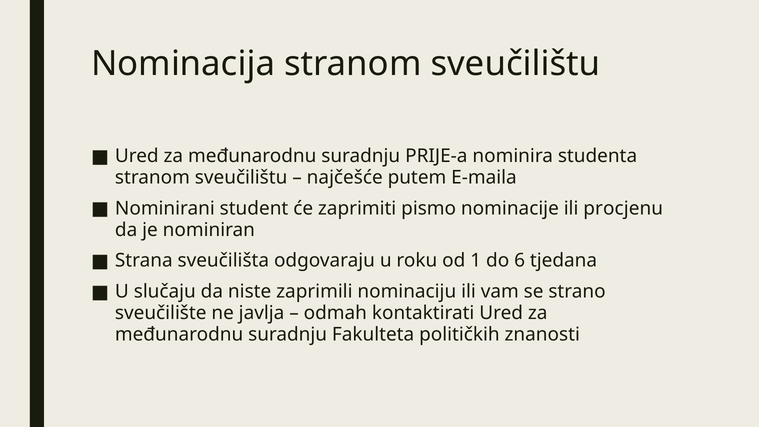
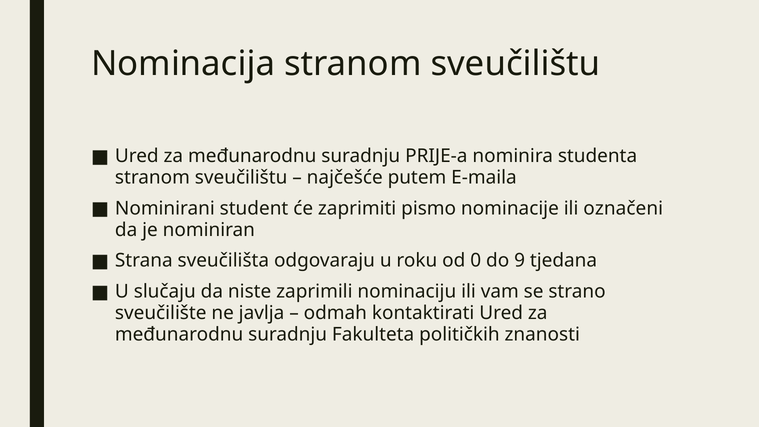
procjenu: procjenu -> označeni
1: 1 -> 0
6: 6 -> 9
